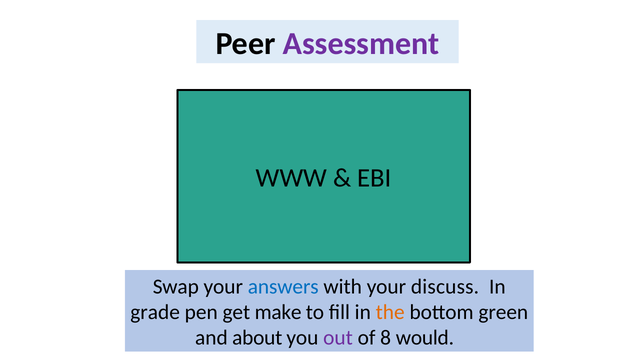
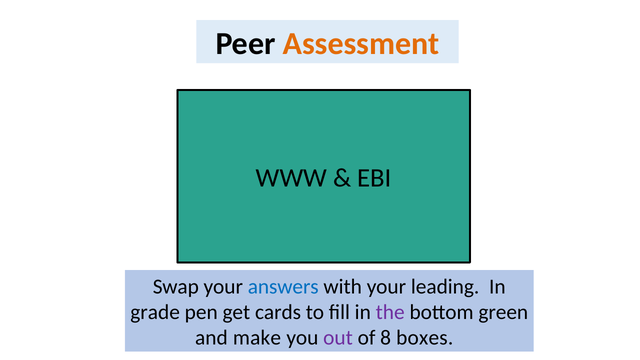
Assessment colour: purple -> orange
discuss: discuss -> leading
make: make -> cards
the colour: orange -> purple
about: about -> make
would: would -> boxes
